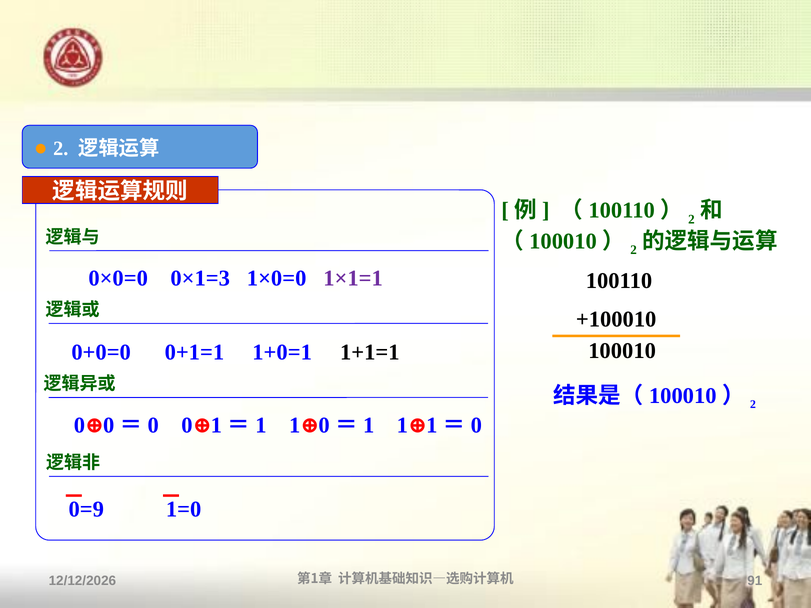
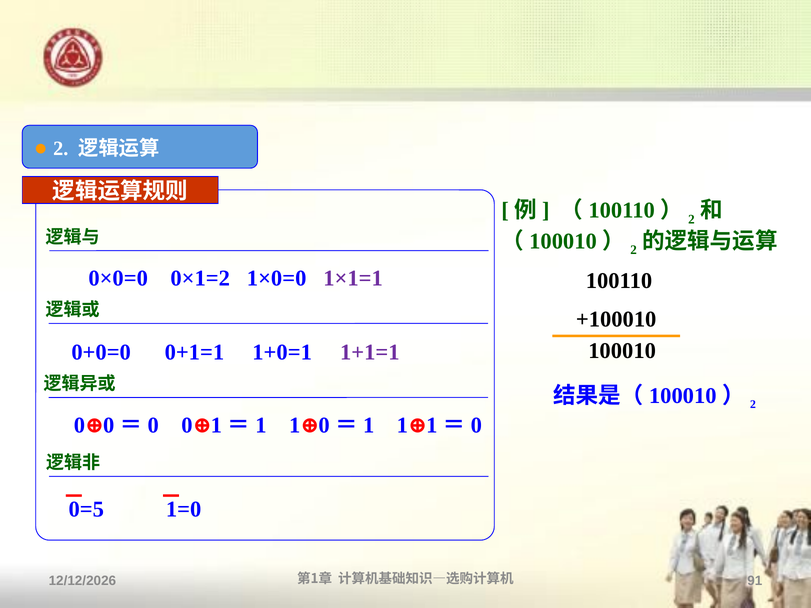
0×1=3: 0×1=3 -> 0×1=2
1+1=1 colour: black -> purple
0=9: 0=9 -> 0=5
